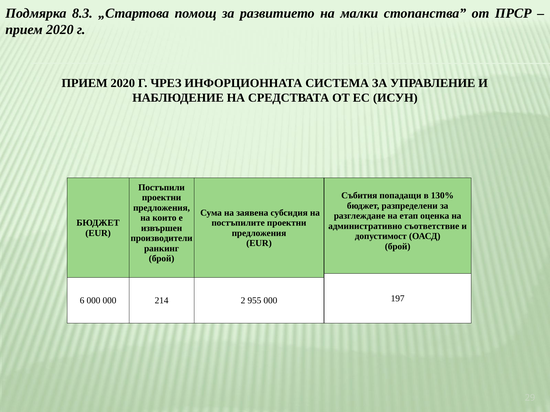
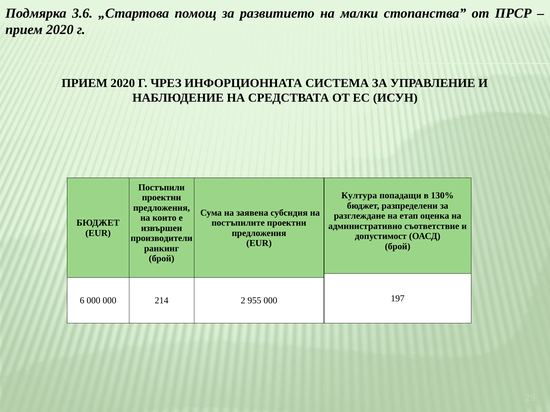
8.3: 8.3 -> 3.6
Събития: Събития -> Култура
